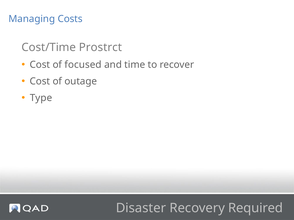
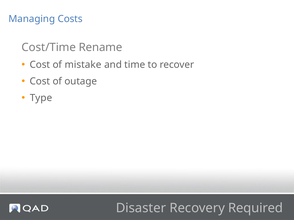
Prostrct: Prostrct -> Rename
focused: focused -> mistake
